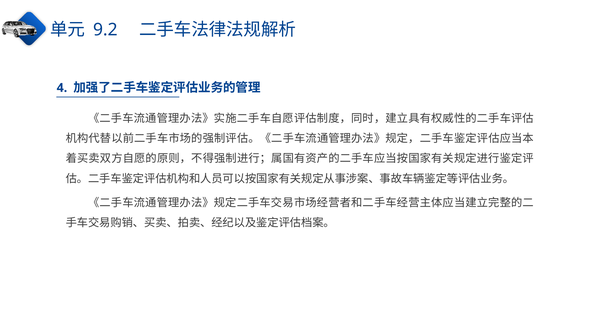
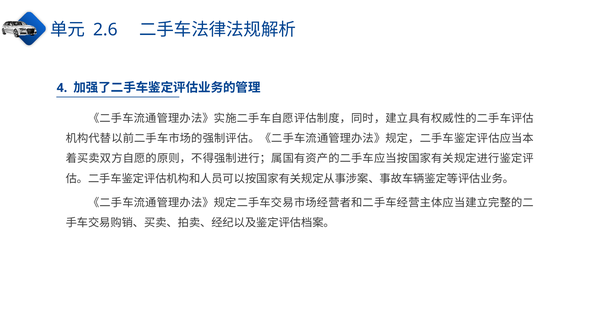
9.2: 9.2 -> 2.6
